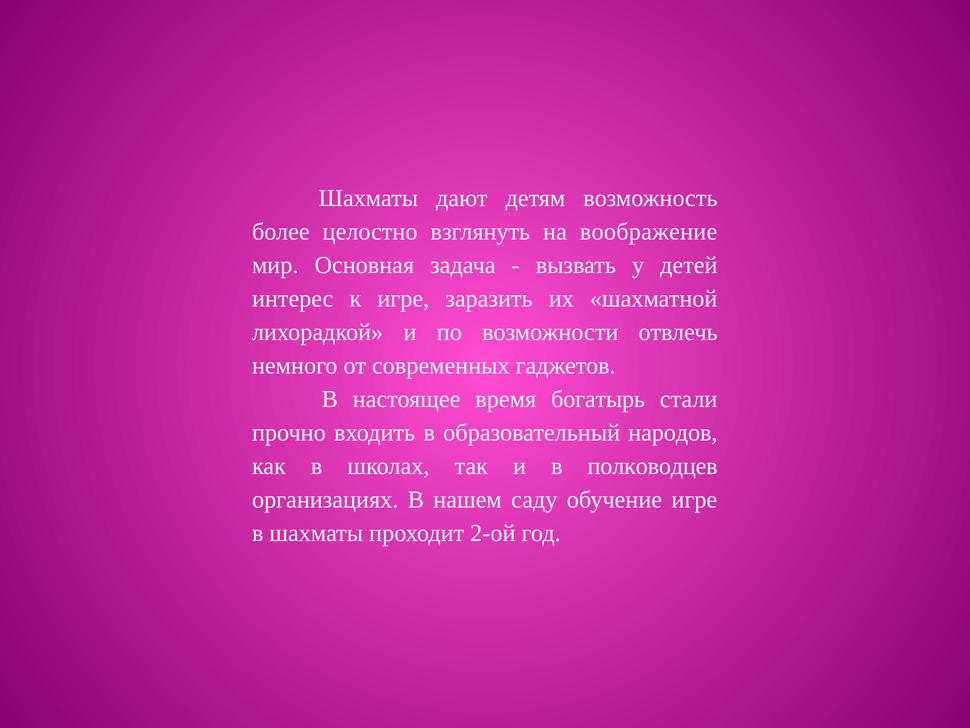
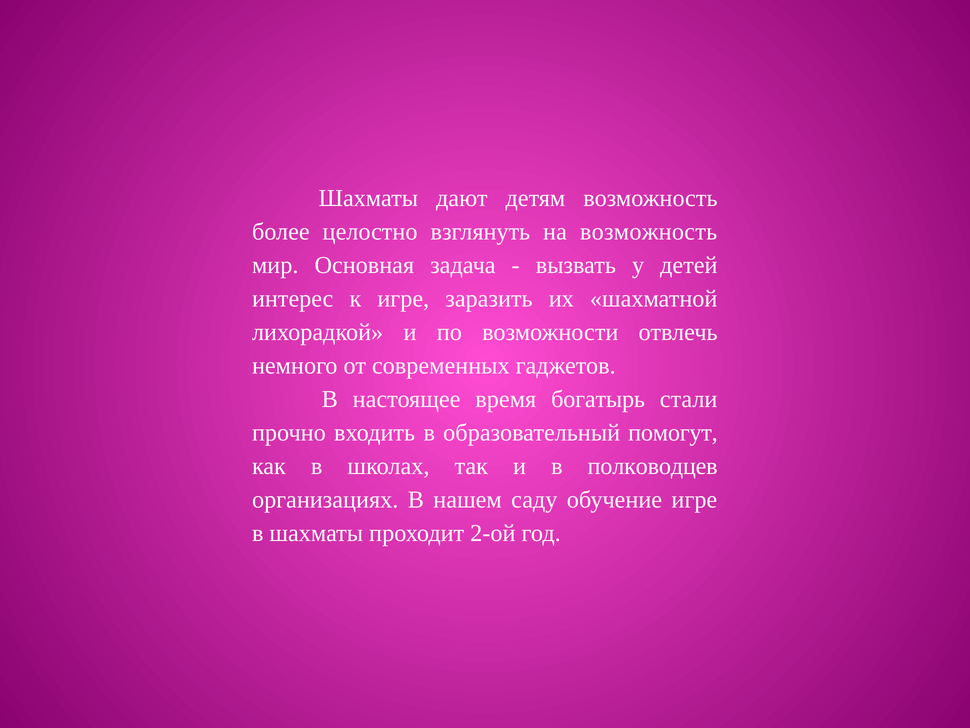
на воображение: воображение -> возможность
народов: народов -> помогут
